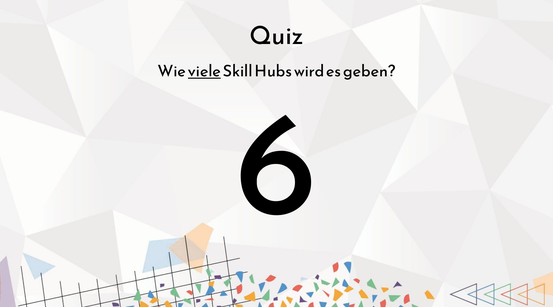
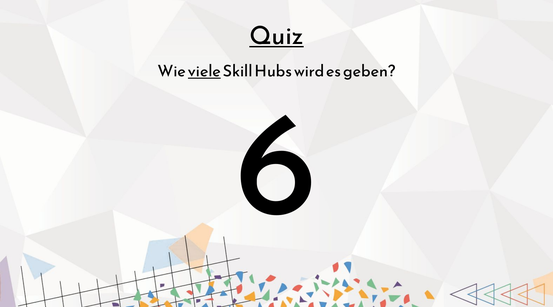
Quiz underline: none -> present
